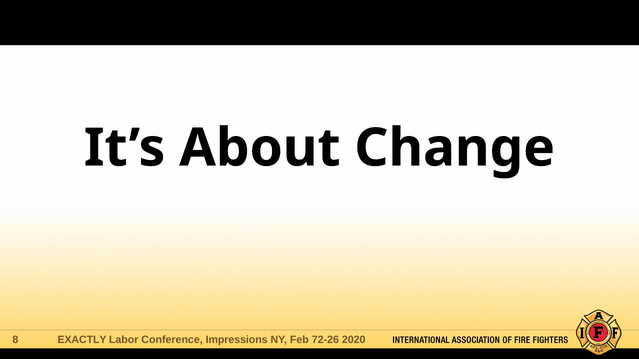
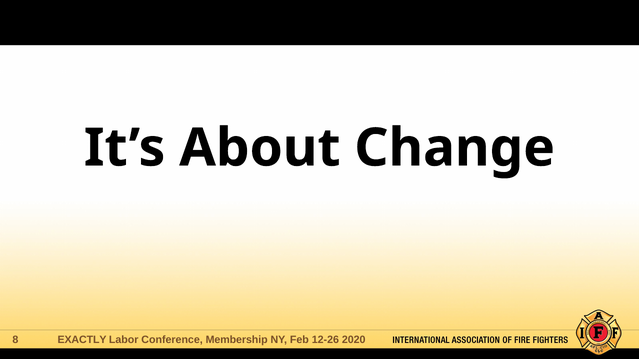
Impressions: Impressions -> Membership
72-26: 72-26 -> 12-26
